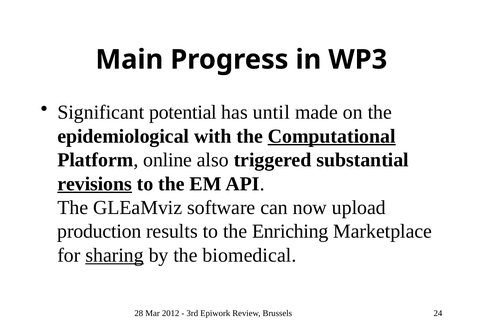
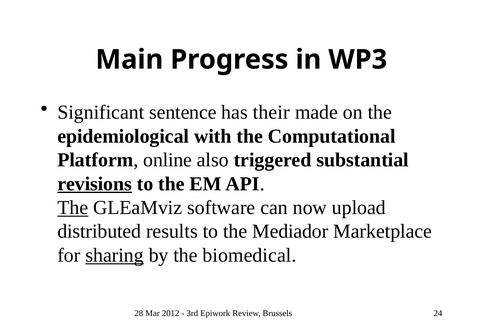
potential: potential -> sentence
until: until -> their
Computational underline: present -> none
The at (73, 207) underline: none -> present
production: production -> distributed
Enriching: Enriching -> Mediador
